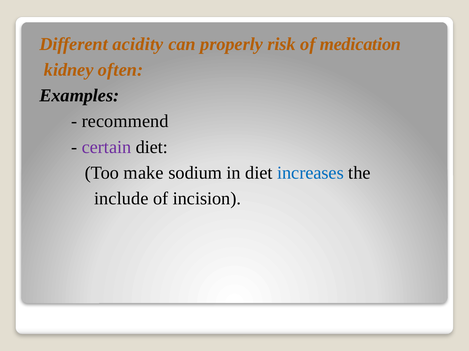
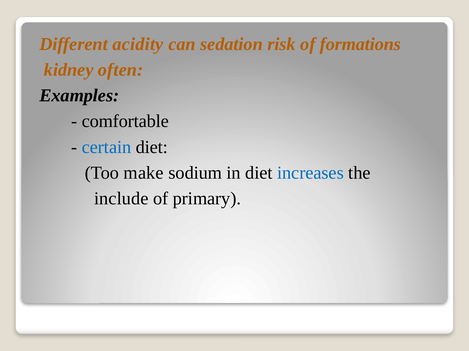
properly: properly -> sedation
medication: medication -> formations
recommend: recommend -> comfortable
certain colour: purple -> blue
incision: incision -> primary
